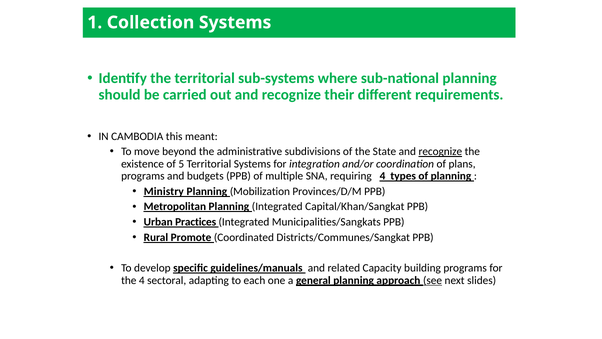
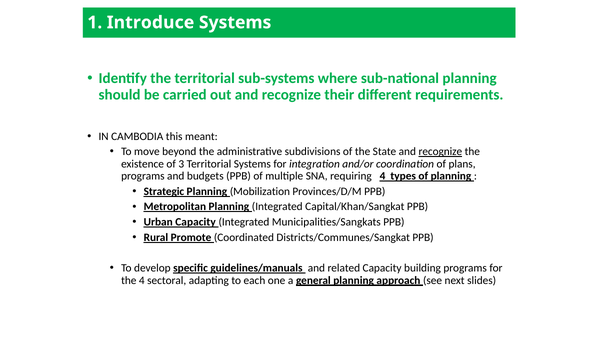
Collection: Collection -> Introduce
5: 5 -> 3
Ministry: Ministry -> Strategic
Urban Practices: Practices -> Capacity
see underline: present -> none
